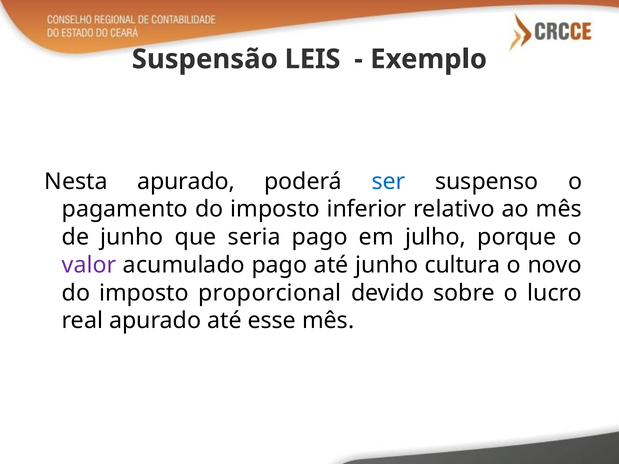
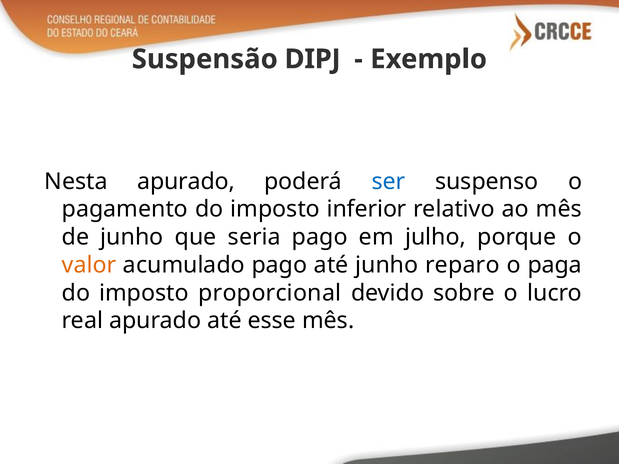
LEIS: LEIS -> DIPJ
valor colour: purple -> orange
cultura: cultura -> reparo
novo: novo -> paga
